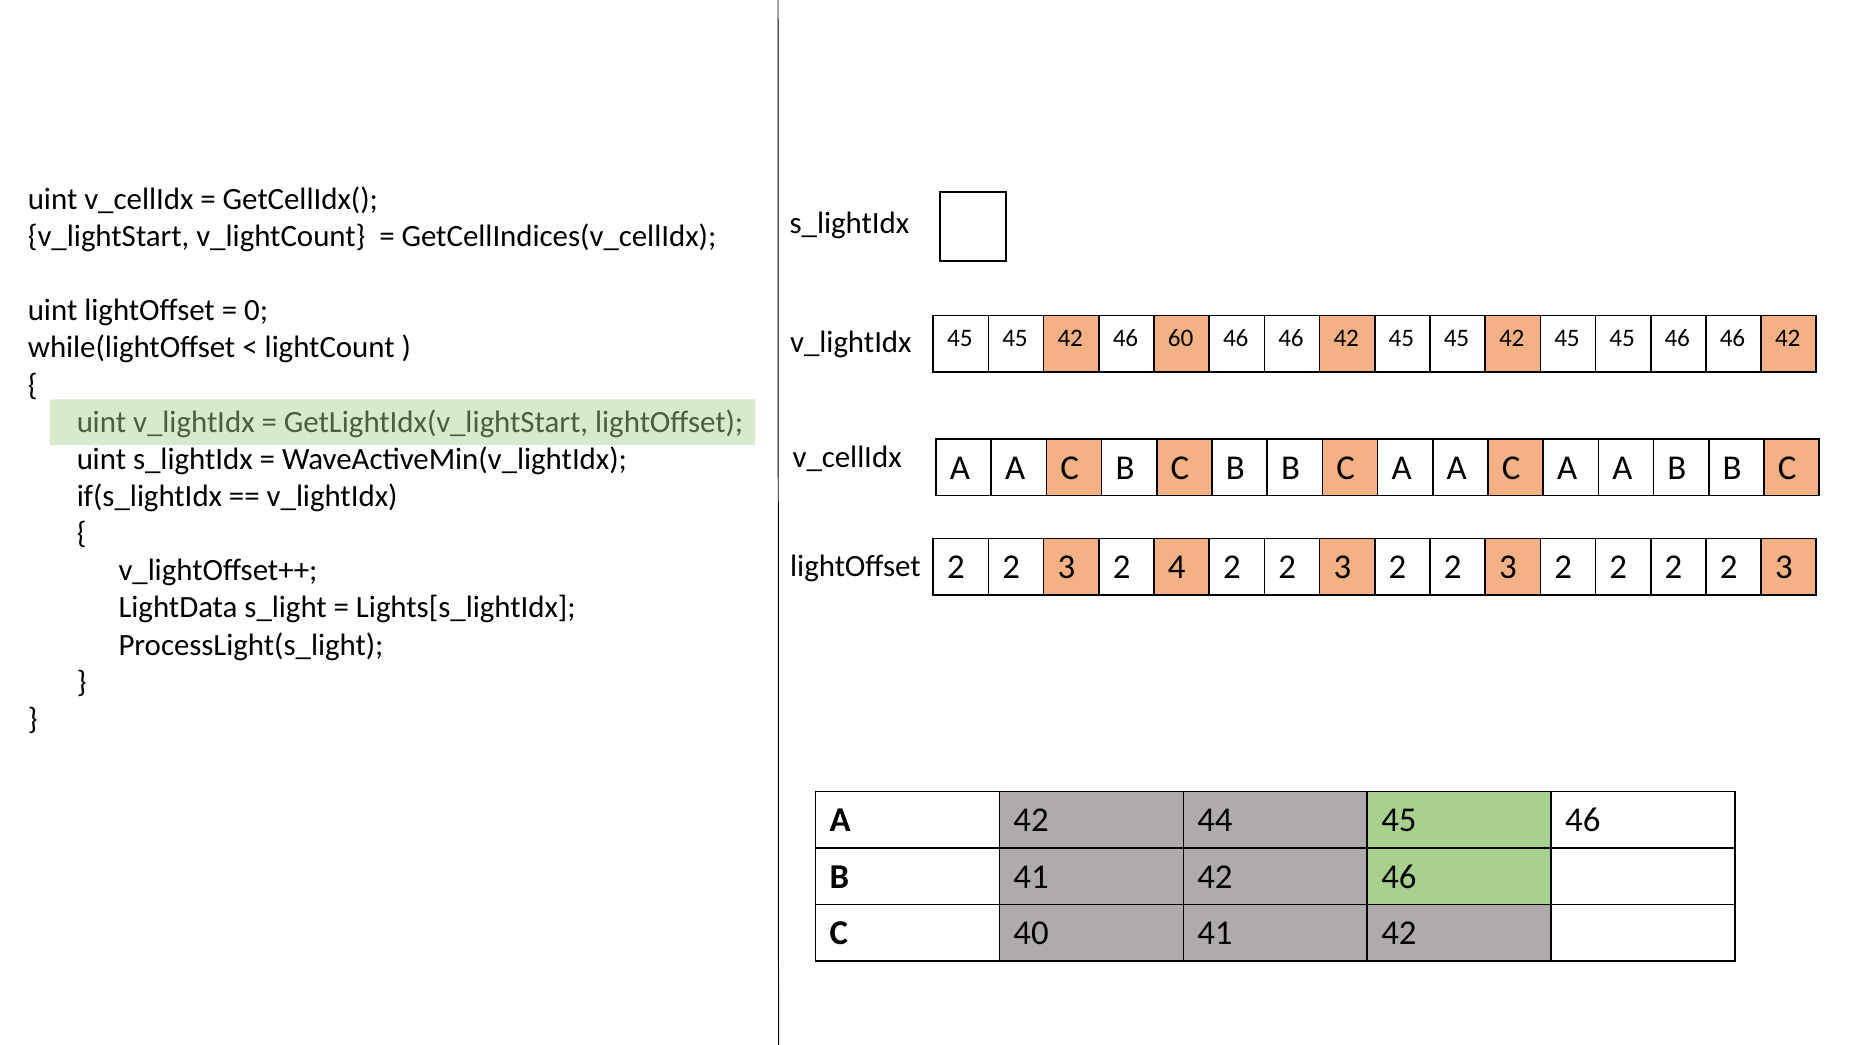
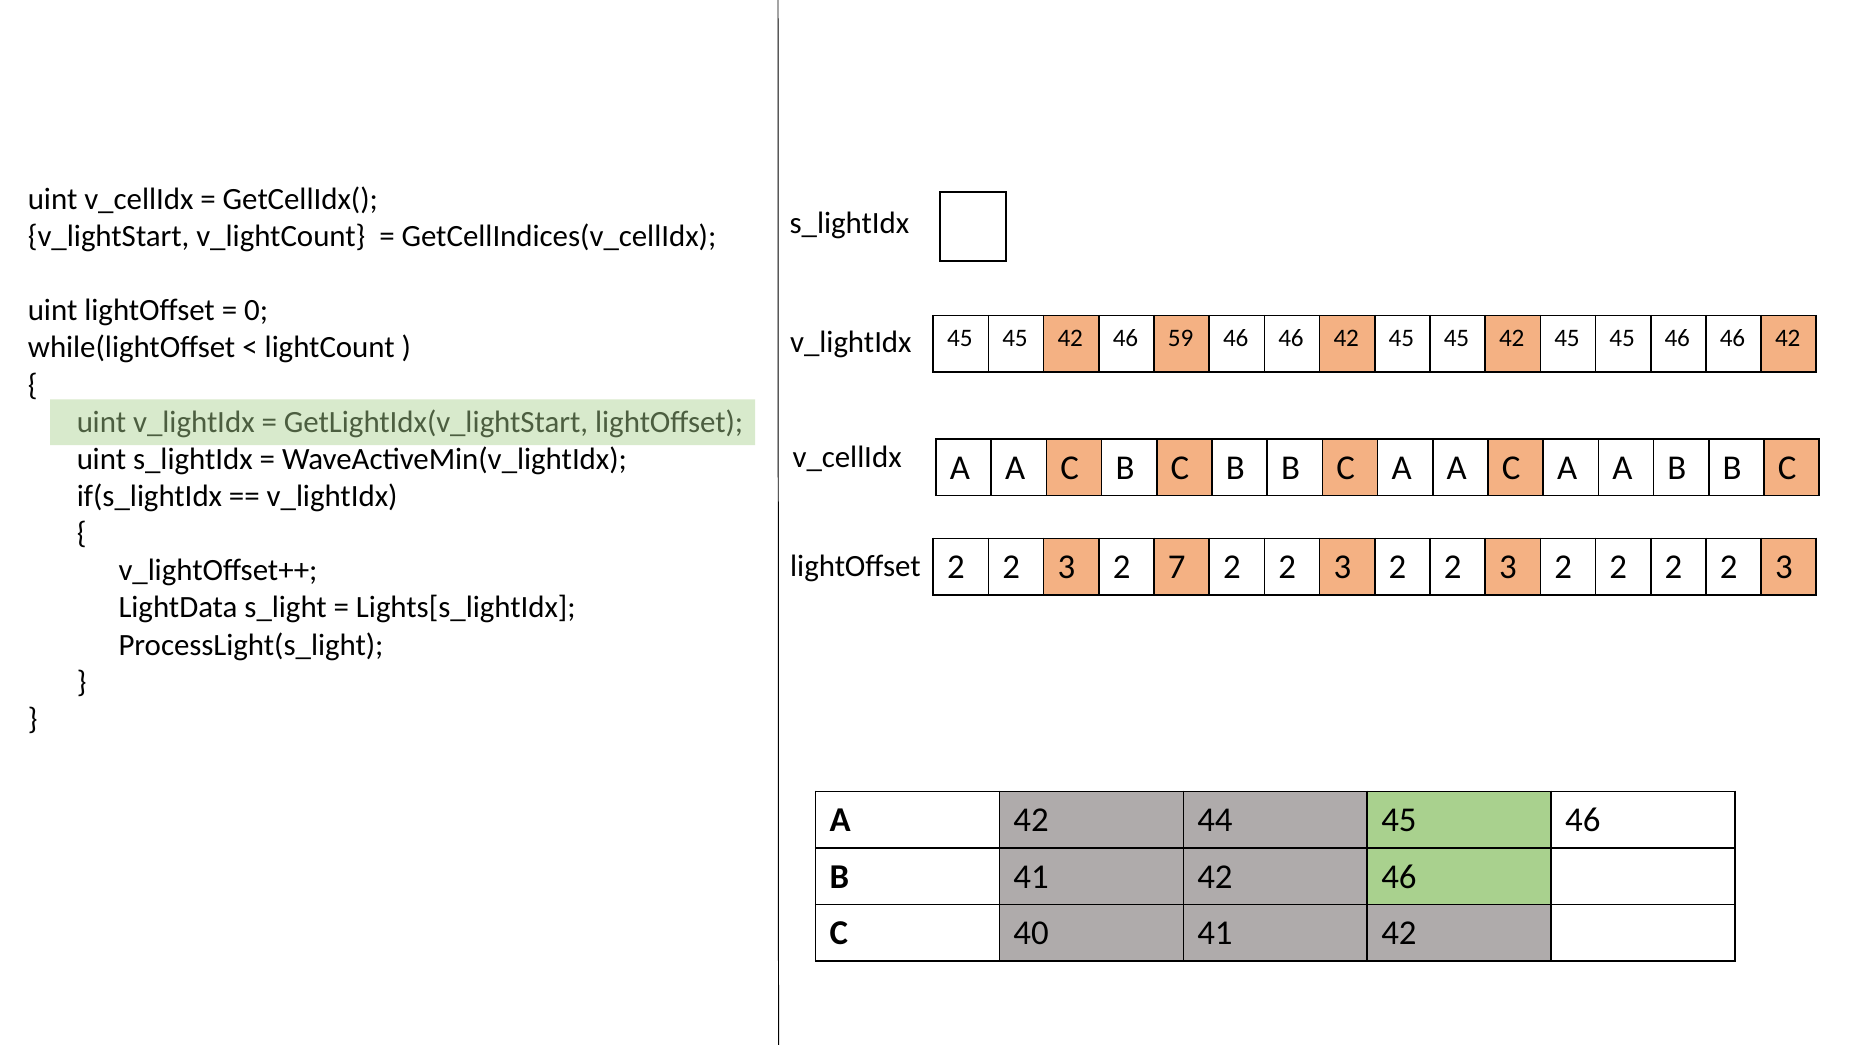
60: 60 -> 59
4: 4 -> 7
